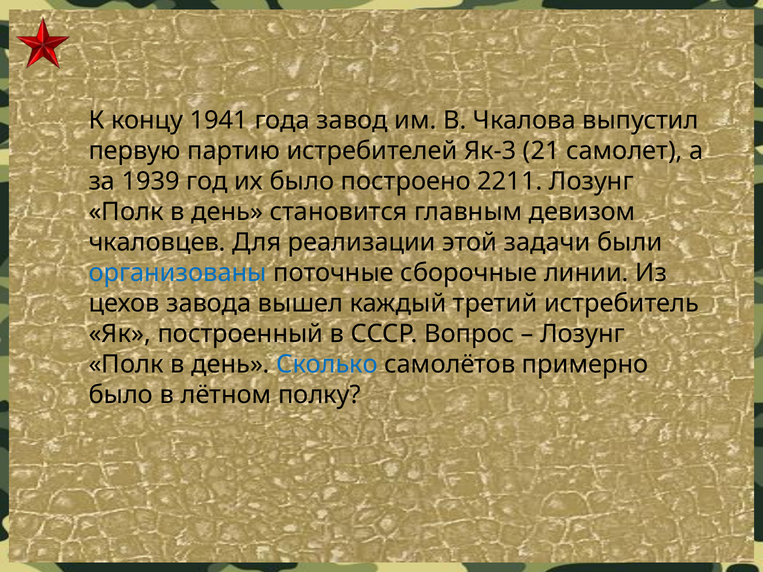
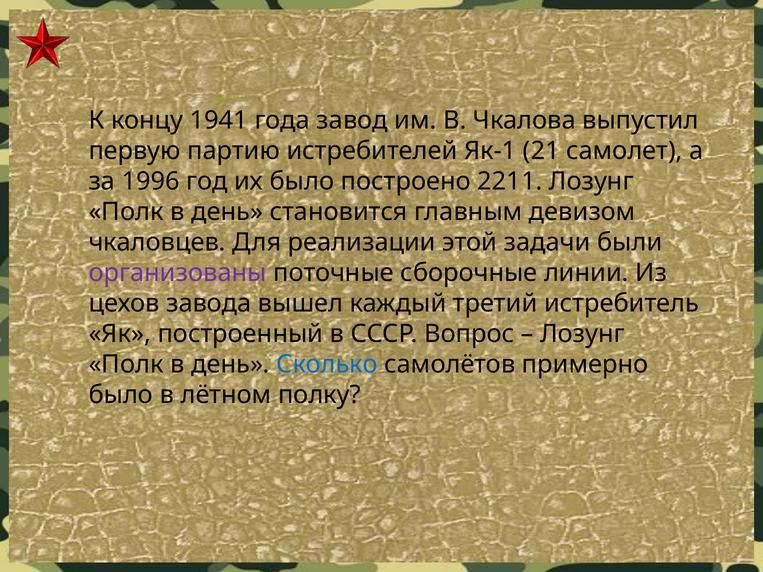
Як-3: Як-3 -> Як-1
1939: 1939 -> 1996
организованы colour: blue -> purple
